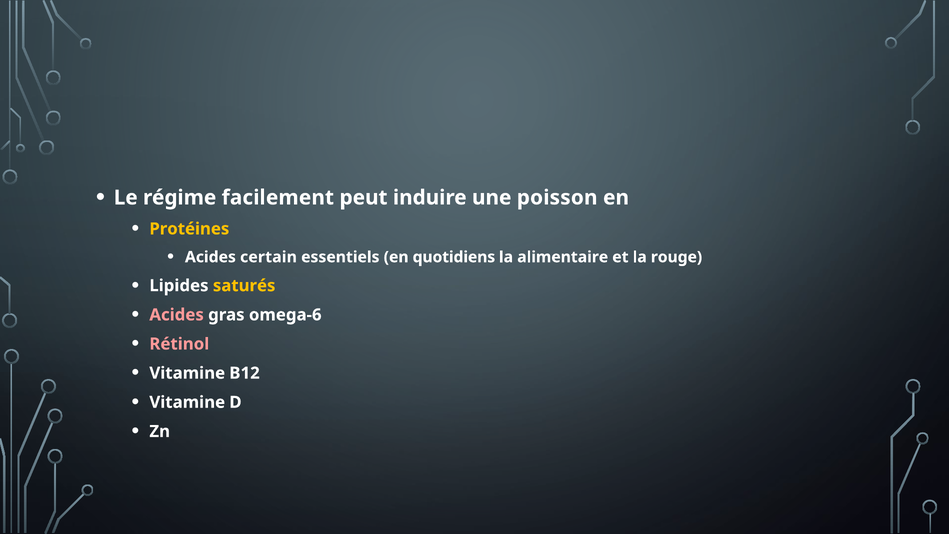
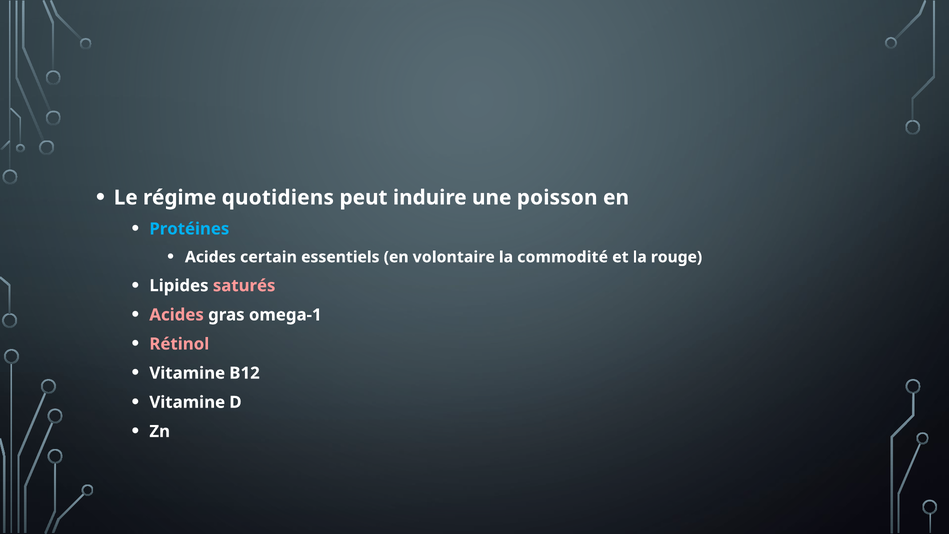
facilement: facilement -> quotidiens
Protéines colour: yellow -> light blue
quotidiens: quotidiens -> volontaire
alimentaire: alimentaire -> commodité
saturés colour: yellow -> pink
omega-6: omega-6 -> omega-1
